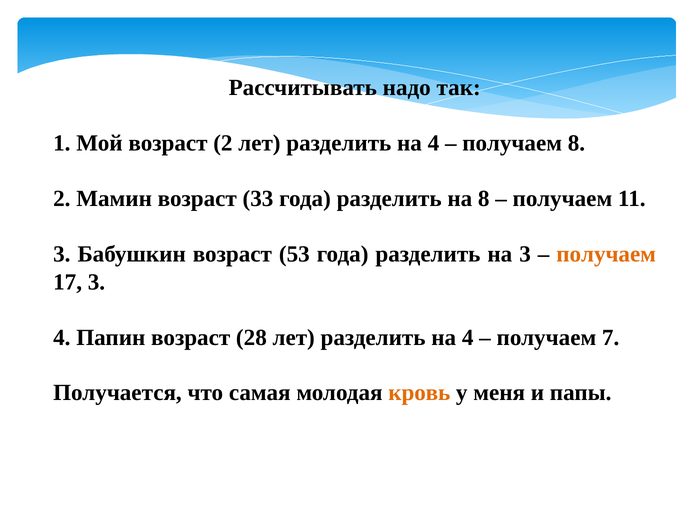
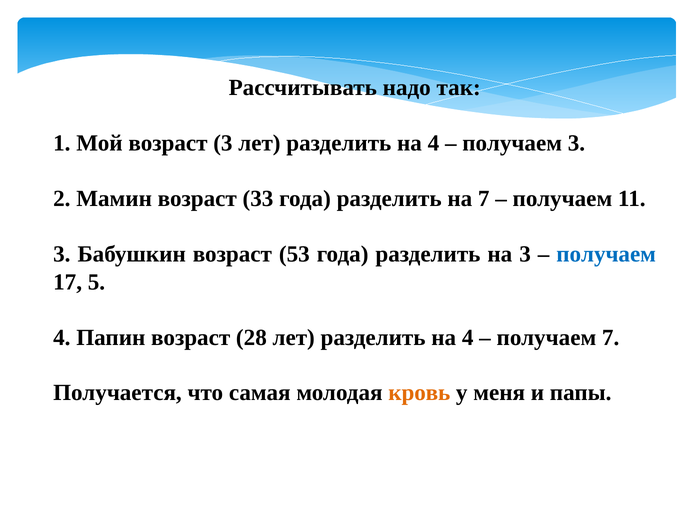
возраст 2: 2 -> 3
получаем 8: 8 -> 3
на 8: 8 -> 7
получаем at (606, 254) colour: orange -> blue
17 3: 3 -> 5
